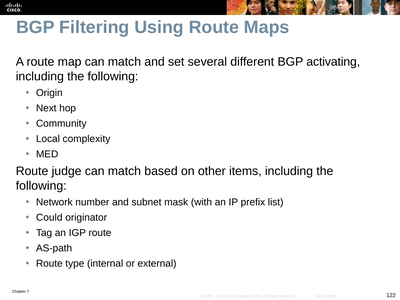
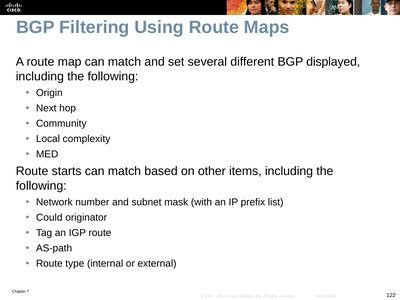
activating: activating -> displayed
judge: judge -> starts
